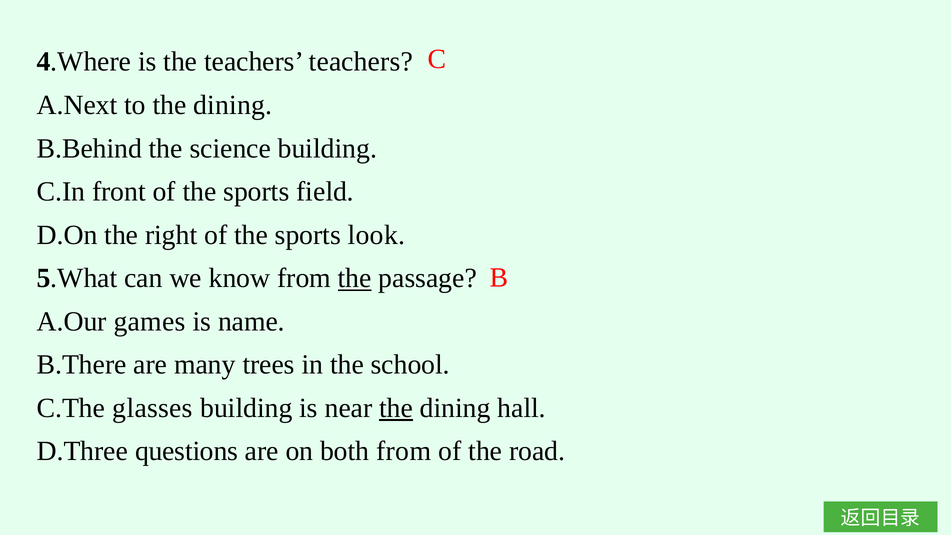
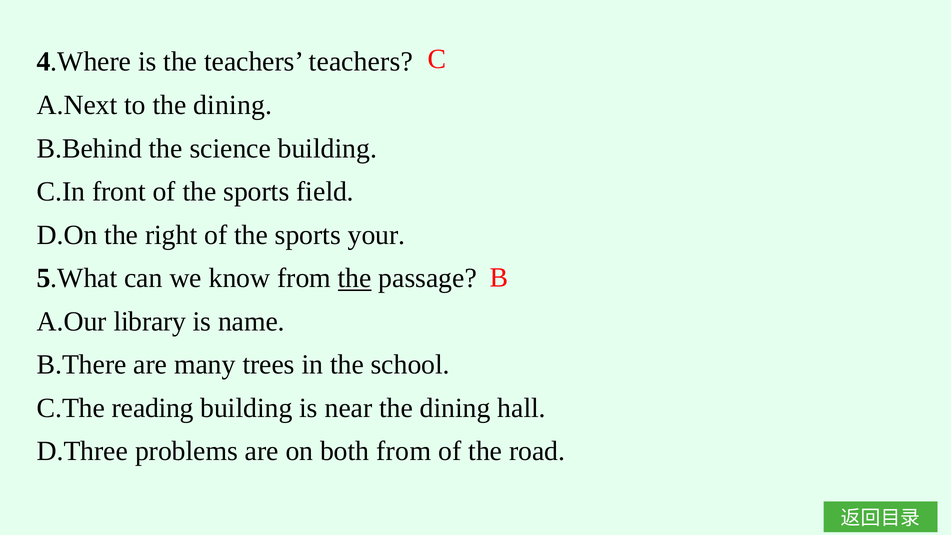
look: look -> your
games: games -> library
glasses: glasses -> reading
the at (396, 408) underline: present -> none
questions: questions -> problems
